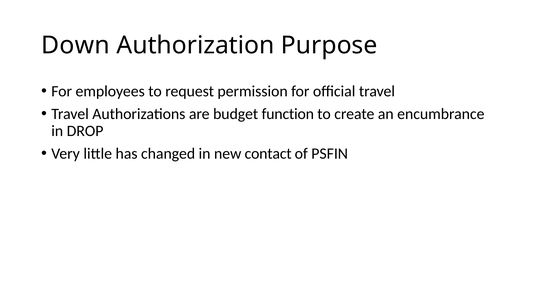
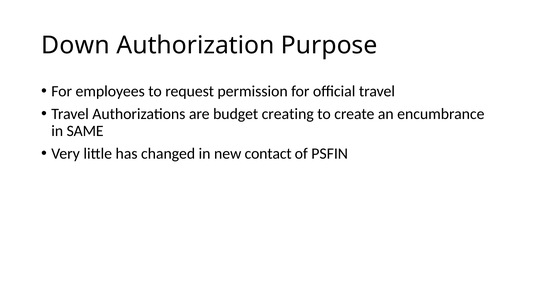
function: function -> creating
DROP: DROP -> SAME
